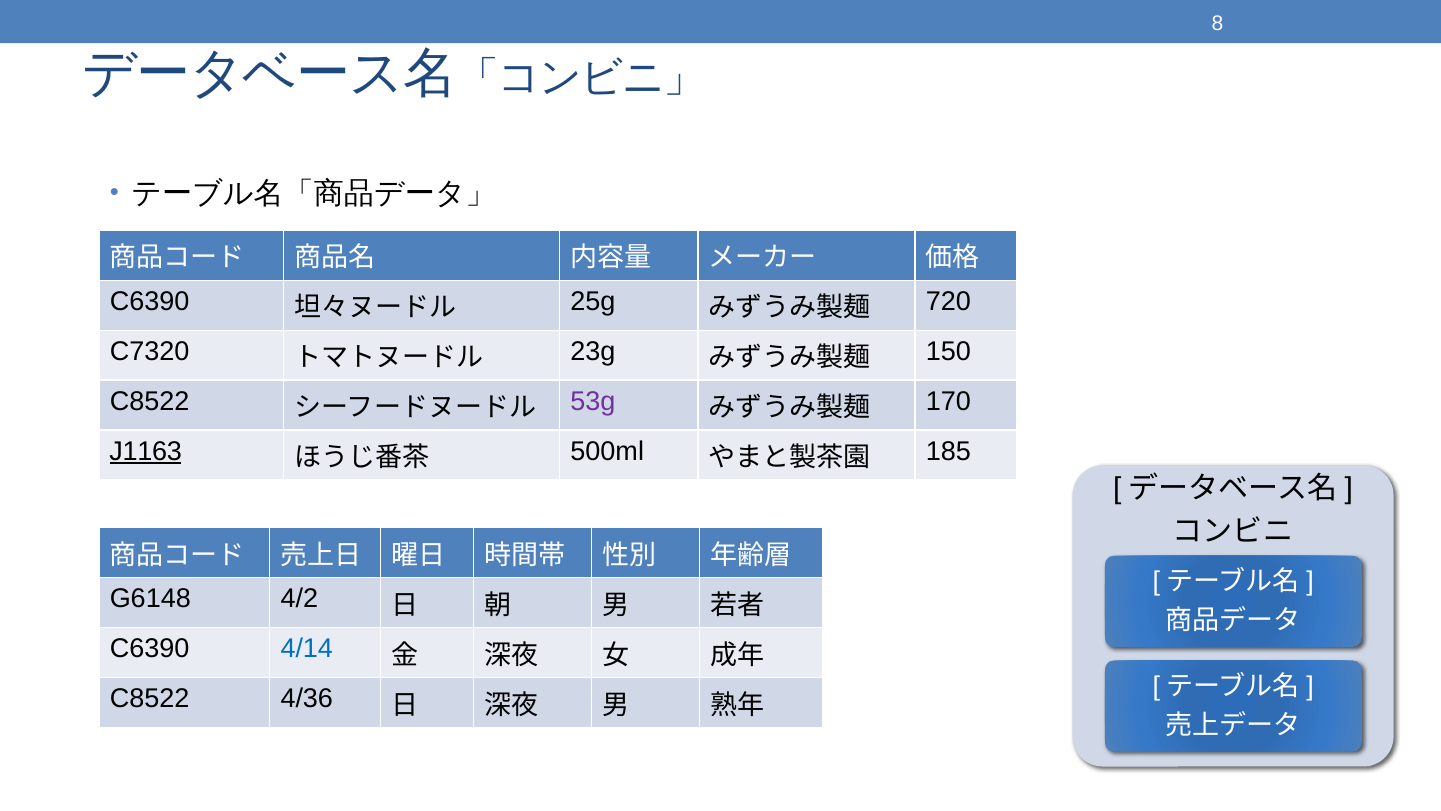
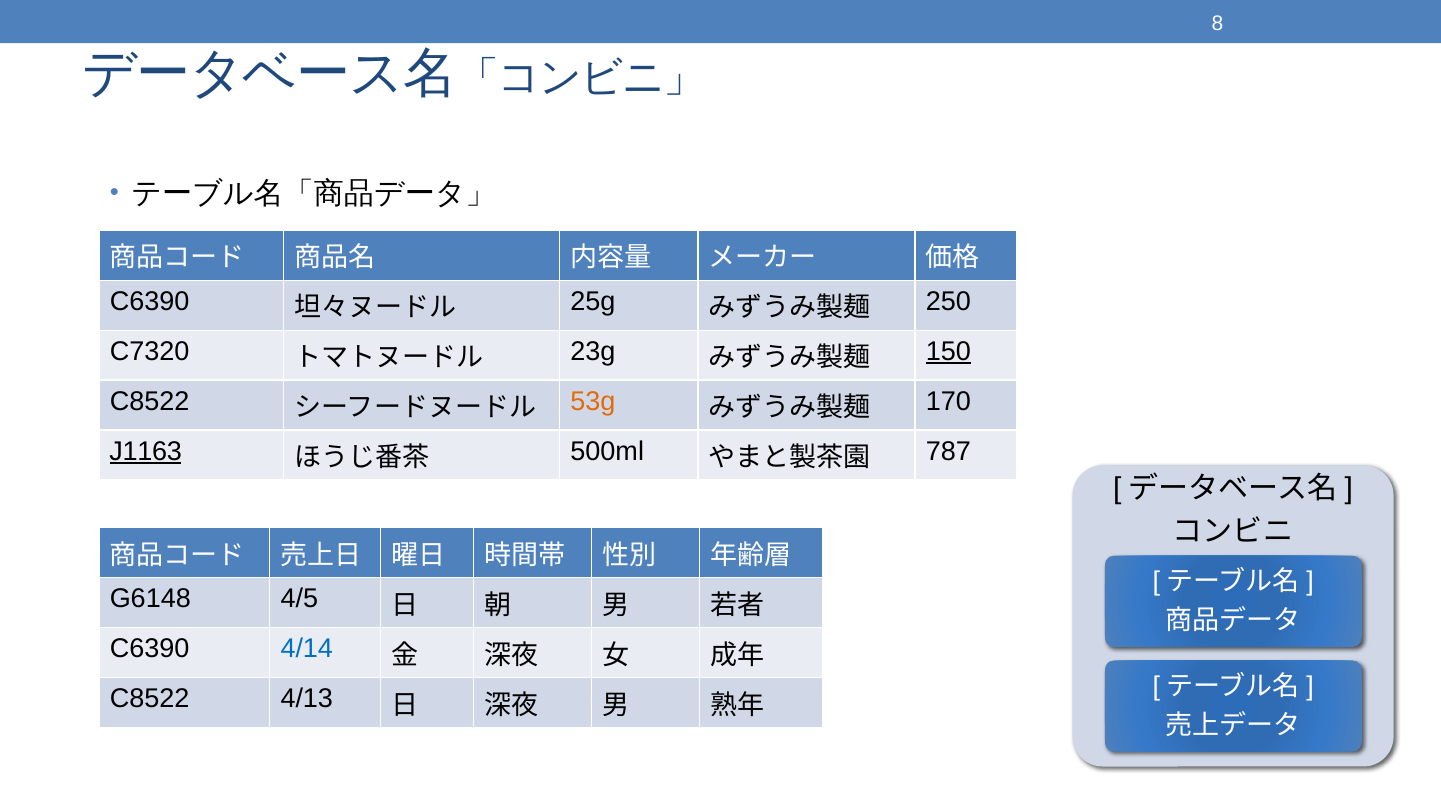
720: 720 -> 250
150 underline: none -> present
53g colour: purple -> orange
185: 185 -> 787
4/2: 4/2 -> 4/5
4/36: 4/36 -> 4/13
